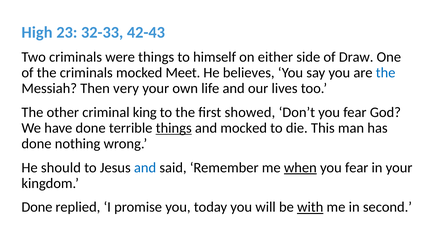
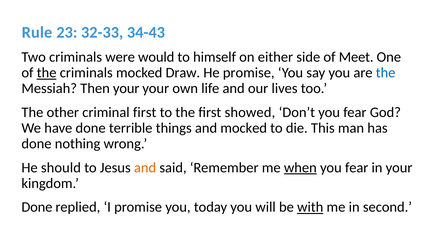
High: High -> Rule
42-43: 42-43 -> 34-43
were things: things -> would
Draw: Draw -> Meet
the at (47, 73) underline: none -> present
Meet: Meet -> Draw
He believes: believes -> promise
Then very: very -> your
criminal king: king -> first
things at (174, 128) underline: present -> none
and at (145, 167) colour: blue -> orange
